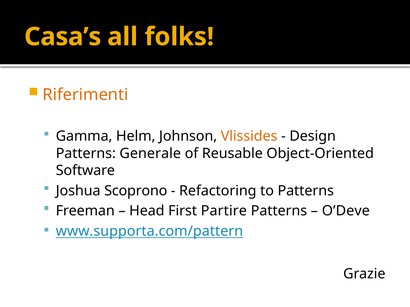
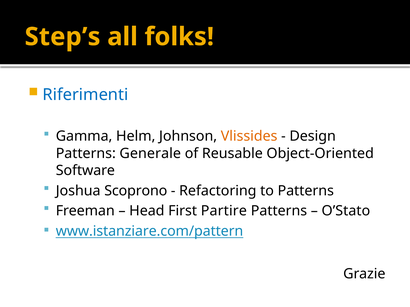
Casa’s: Casa’s -> Step’s
Riferimenti colour: orange -> blue
O’Deve: O’Deve -> O’Stato
www.supporta.com/pattern: www.supporta.com/pattern -> www.istanziare.com/pattern
